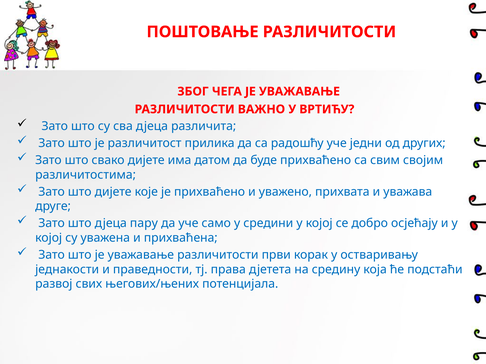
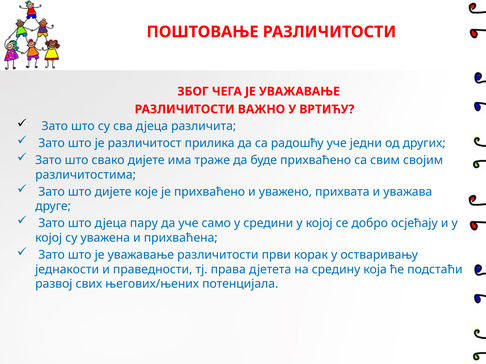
датом: датом -> траже
